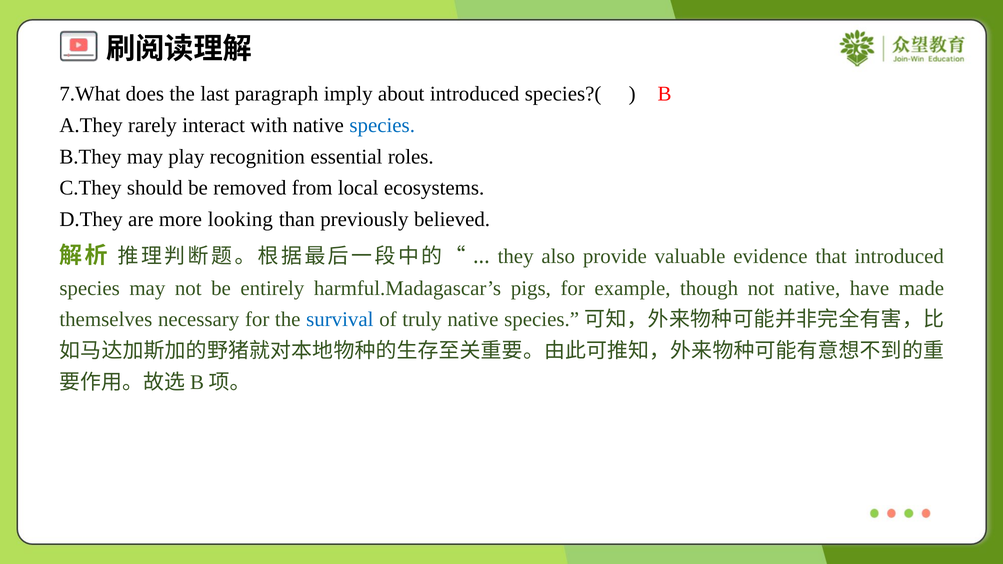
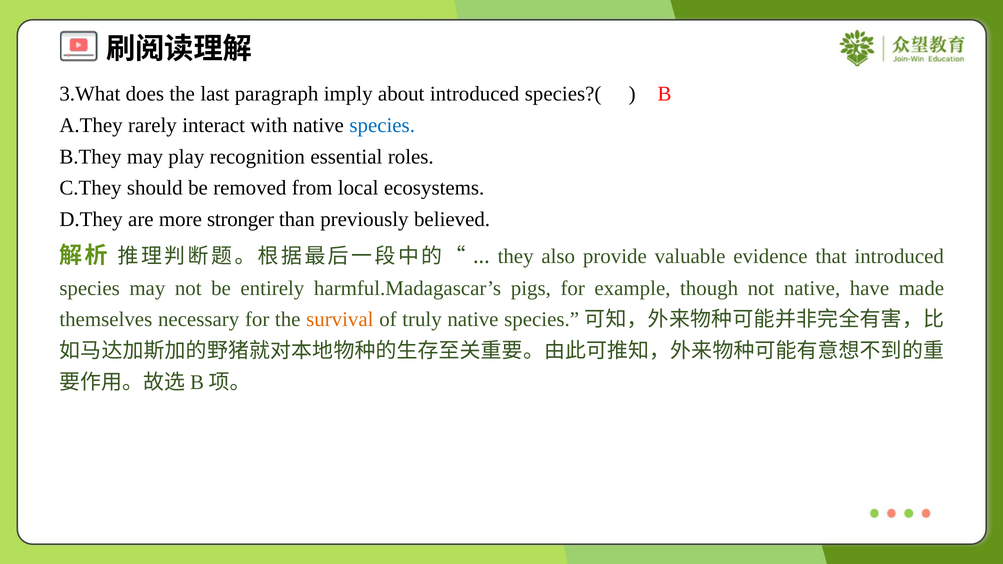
7.What: 7.What -> 3.What
looking: looking -> stronger
survival colour: blue -> orange
